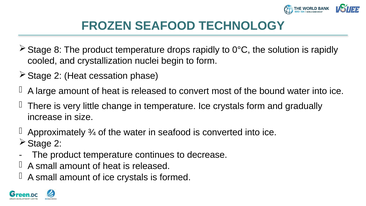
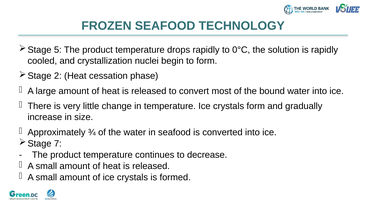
8: 8 -> 5
2 at (58, 143): 2 -> 7
